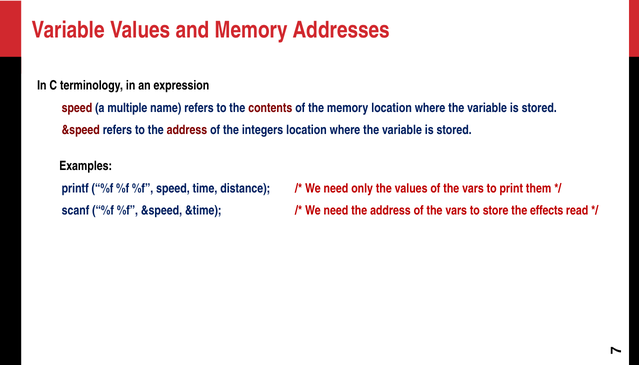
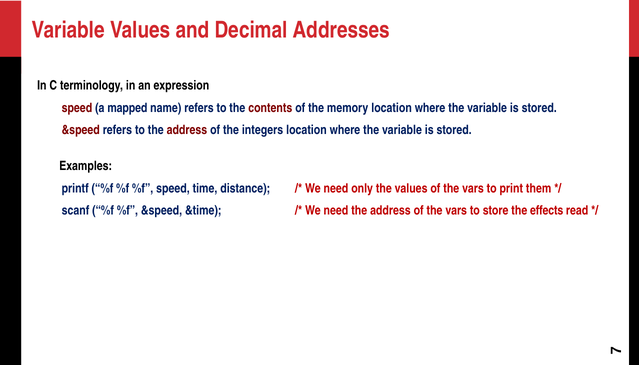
and Memory: Memory -> Decimal
multiple: multiple -> mapped
